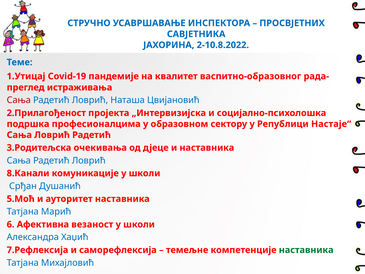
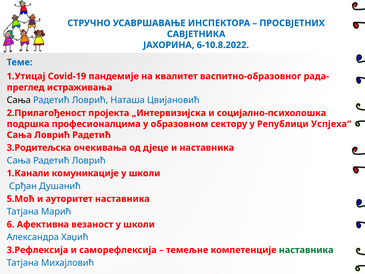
2-10.8.2022: 2-10.8.2022 -> 6-10.8.2022
Сања at (19, 100) colour: red -> black
Настаје“: Настаје“ -> Успјеха“
8.Канали: 8.Канали -> 1.Канали
7.Рефлексија: 7.Рефлексија -> 3.Рефлексија
